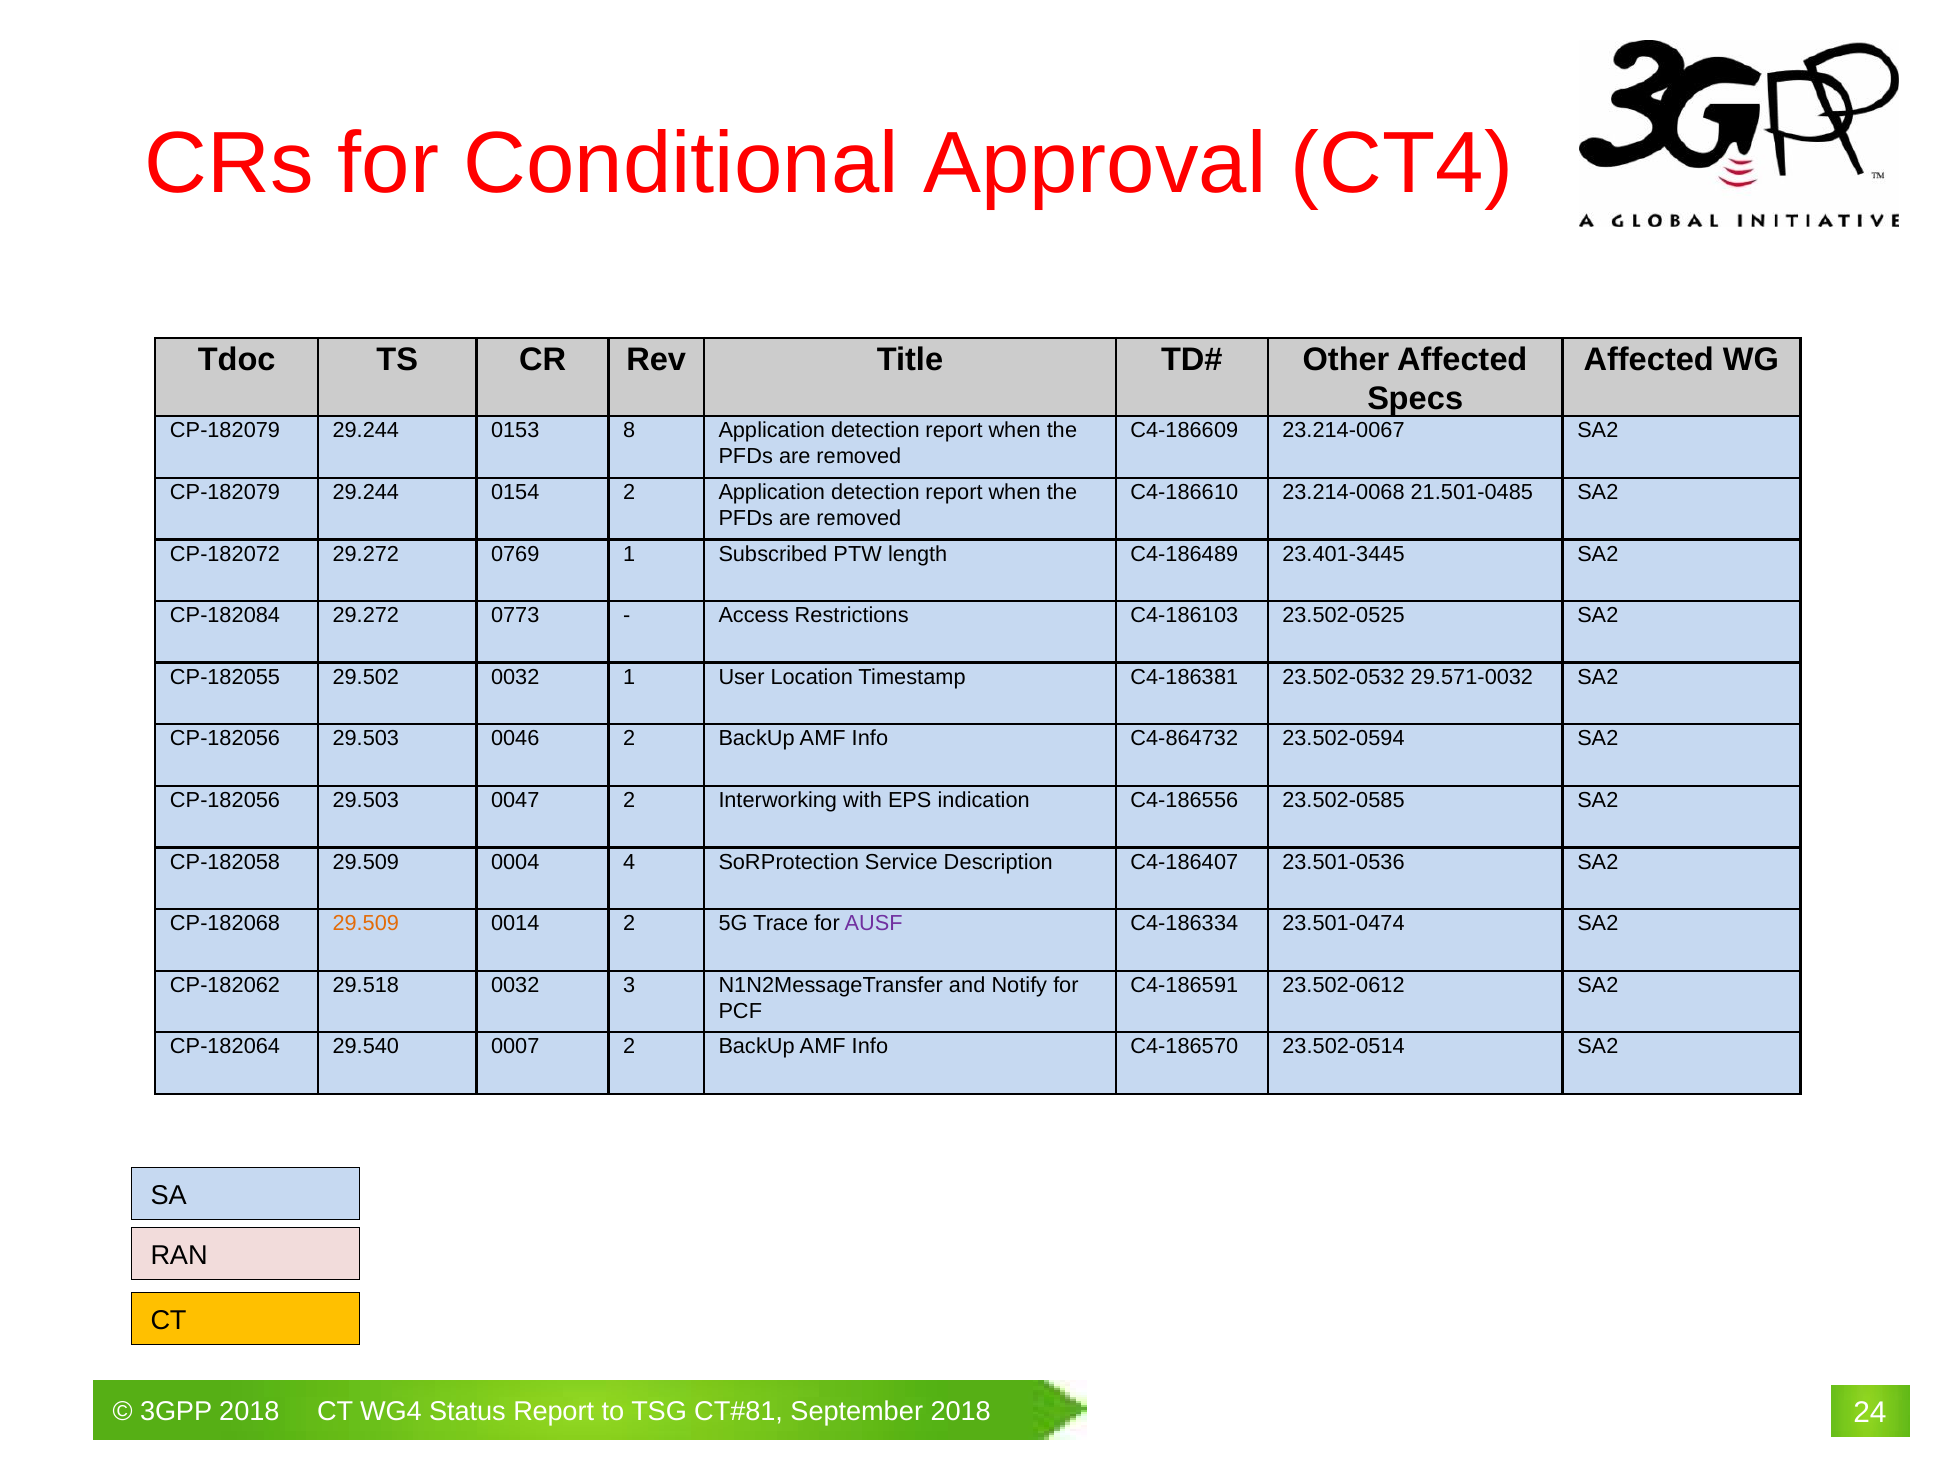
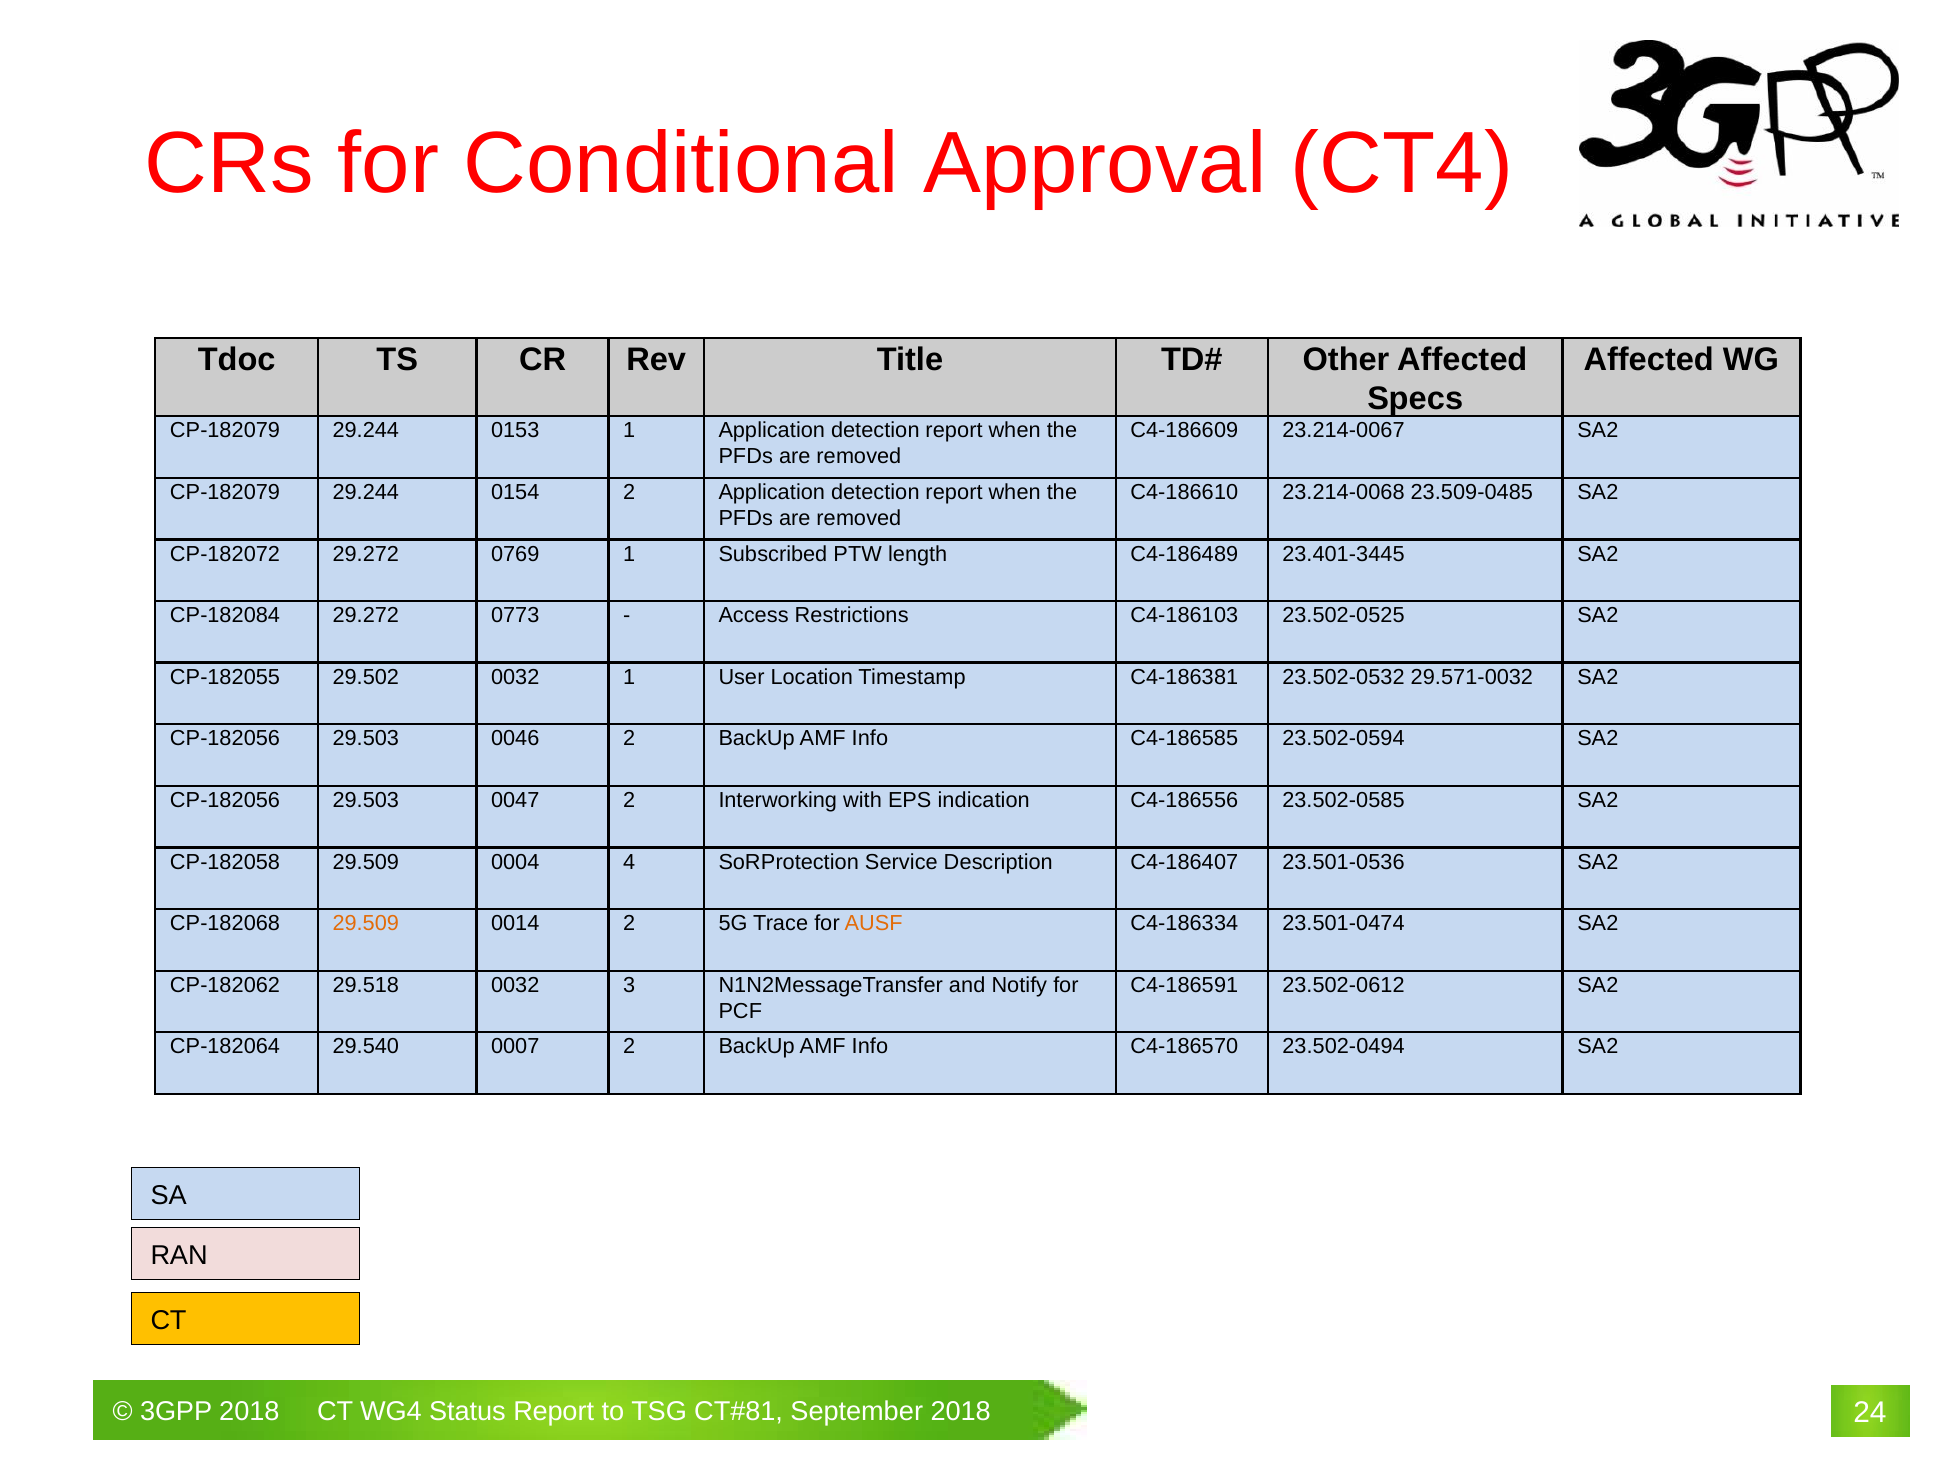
0153 8: 8 -> 1
21.501-0485: 21.501-0485 -> 23.509-0485
C4-864732: C4-864732 -> C4-186585
AUSF colour: purple -> orange
23.502-0514: 23.502-0514 -> 23.502-0494
